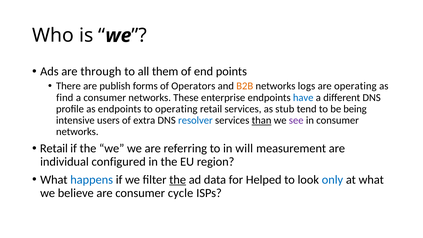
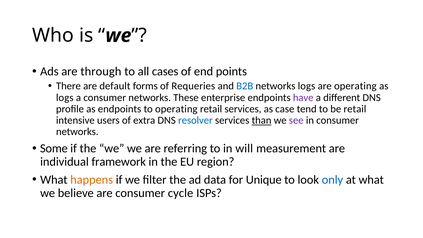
them: them -> cases
publish: publish -> default
Operators: Operators -> Requeries
B2B colour: orange -> blue
find at (65, 98): find -> logs
have colour: blue -> purple
stub: stub -> case
be being: being -> retail
Retail at (54, 149): Retail -> Some
configured: configured -> framework
happens colour: blue -> orange
the at (178, 180) underline: present -> none
Helped: Helped -> Unique
